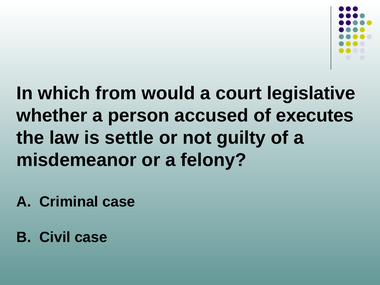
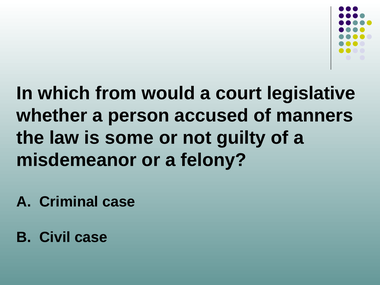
executes: executes -> manners
settle: settle -> some
